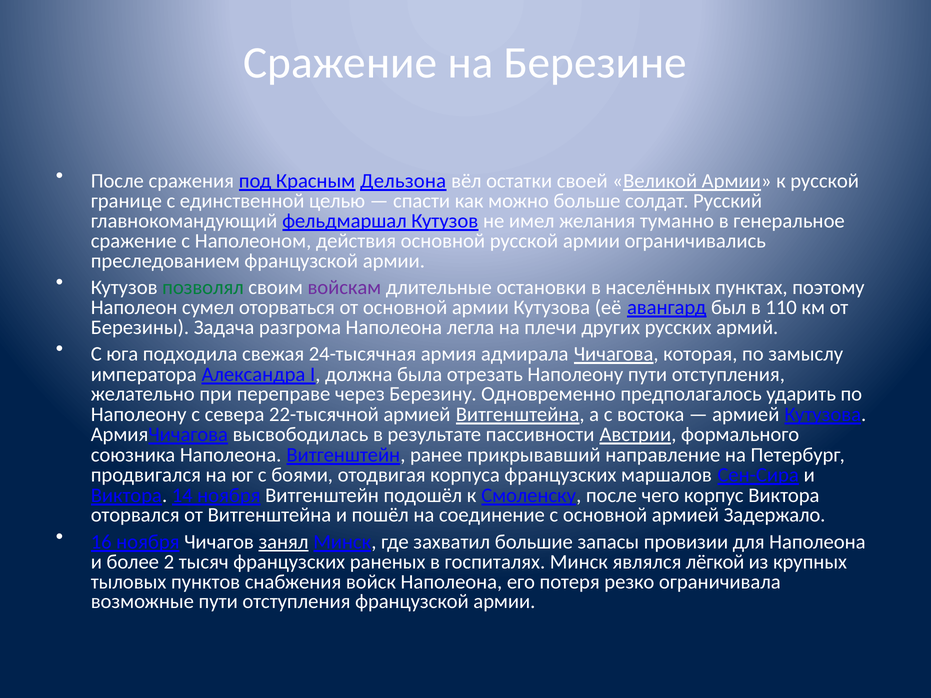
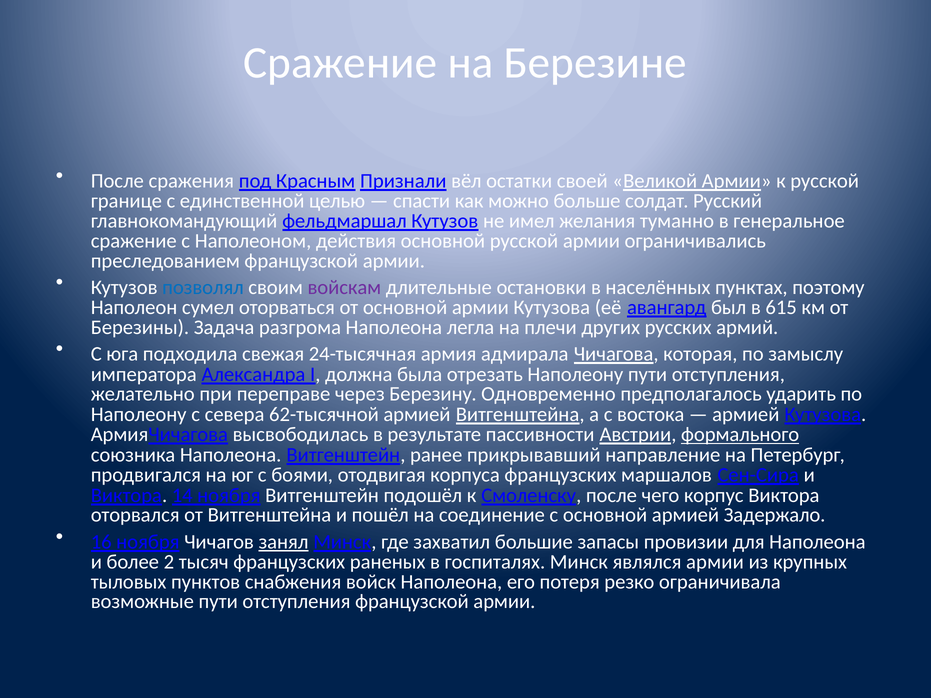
Дельзона: Дельзона -> Признали
позволял colour: green -> blue
110: 110 -> 615
22-тысячной: 22-тысячной -> 62-тысячной
формального underline: none -> present
являлся лёгкой: лёгкой -> армии
